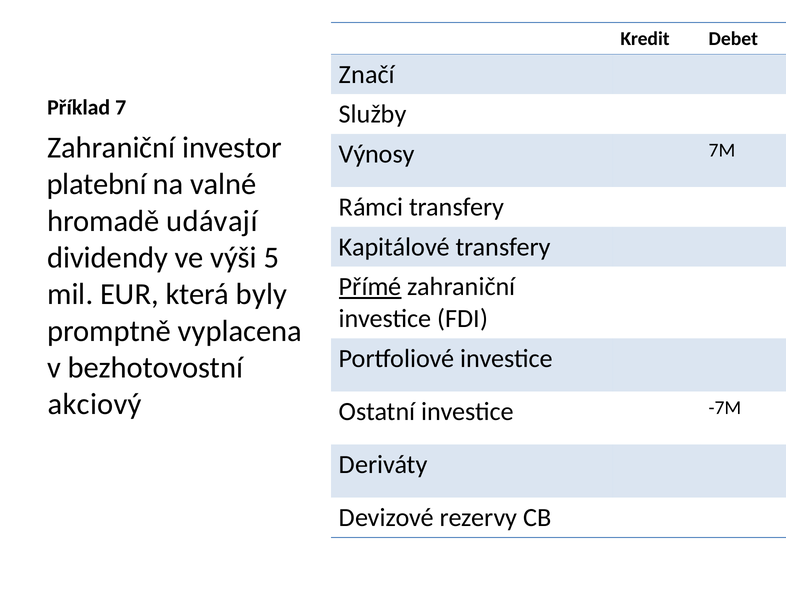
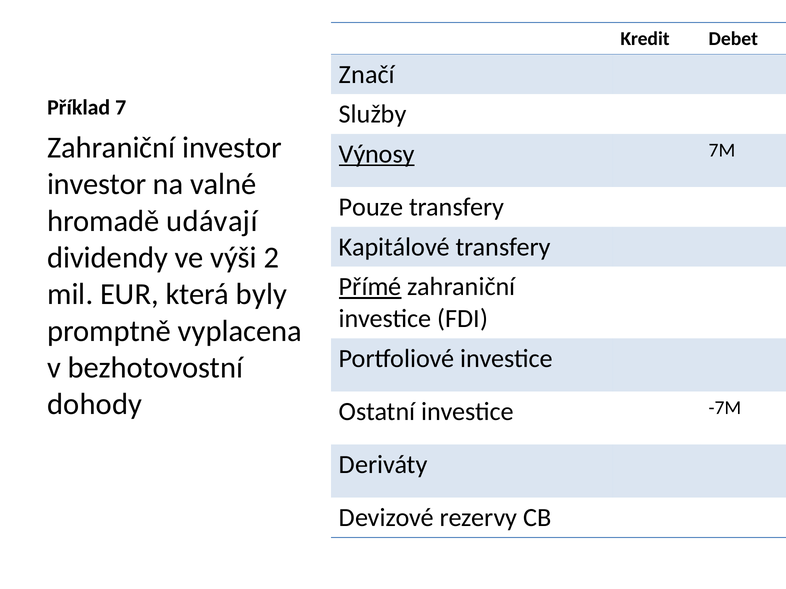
Výnosy underline: none -> present
platební at (97, 184): platební -> investor
Rámci: Rámci -> Pouze
5: 5 -> 2
akciový: akciový -> dohody
